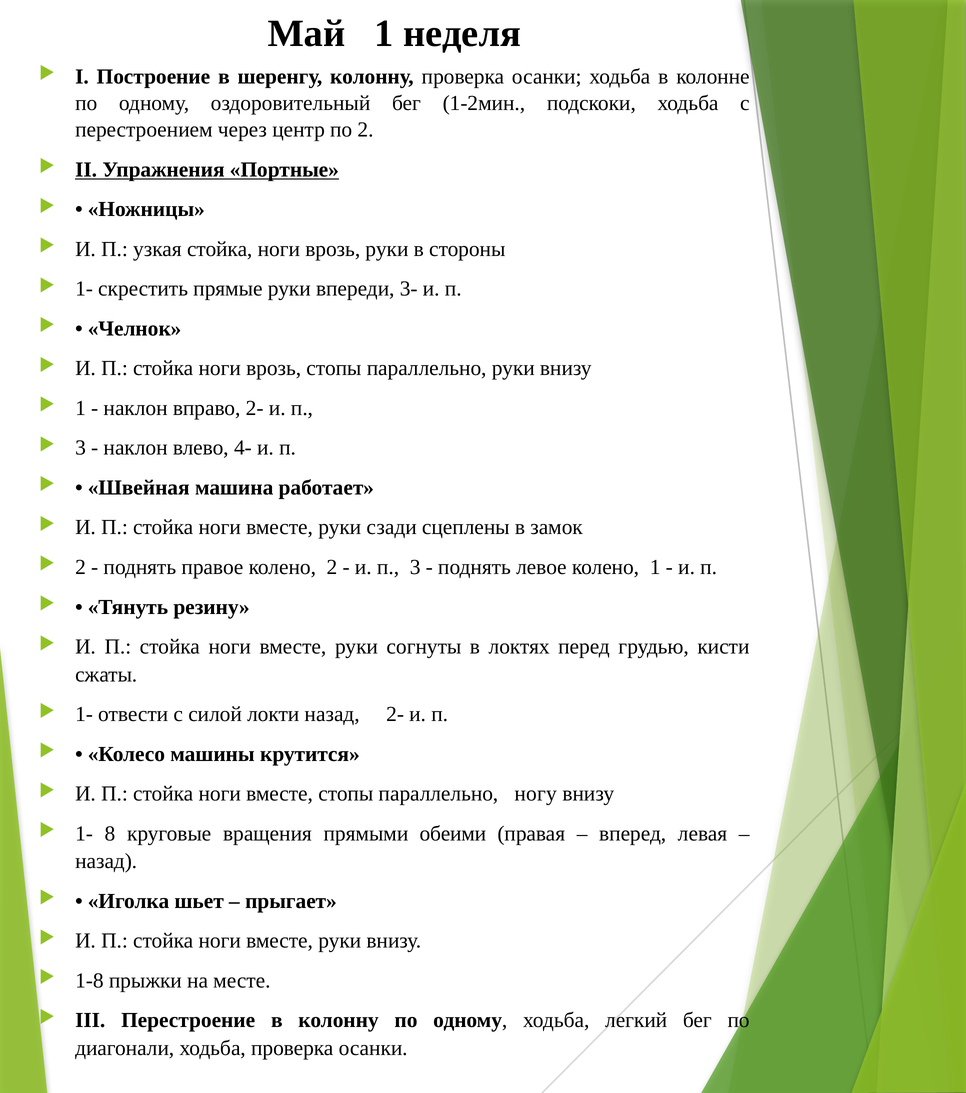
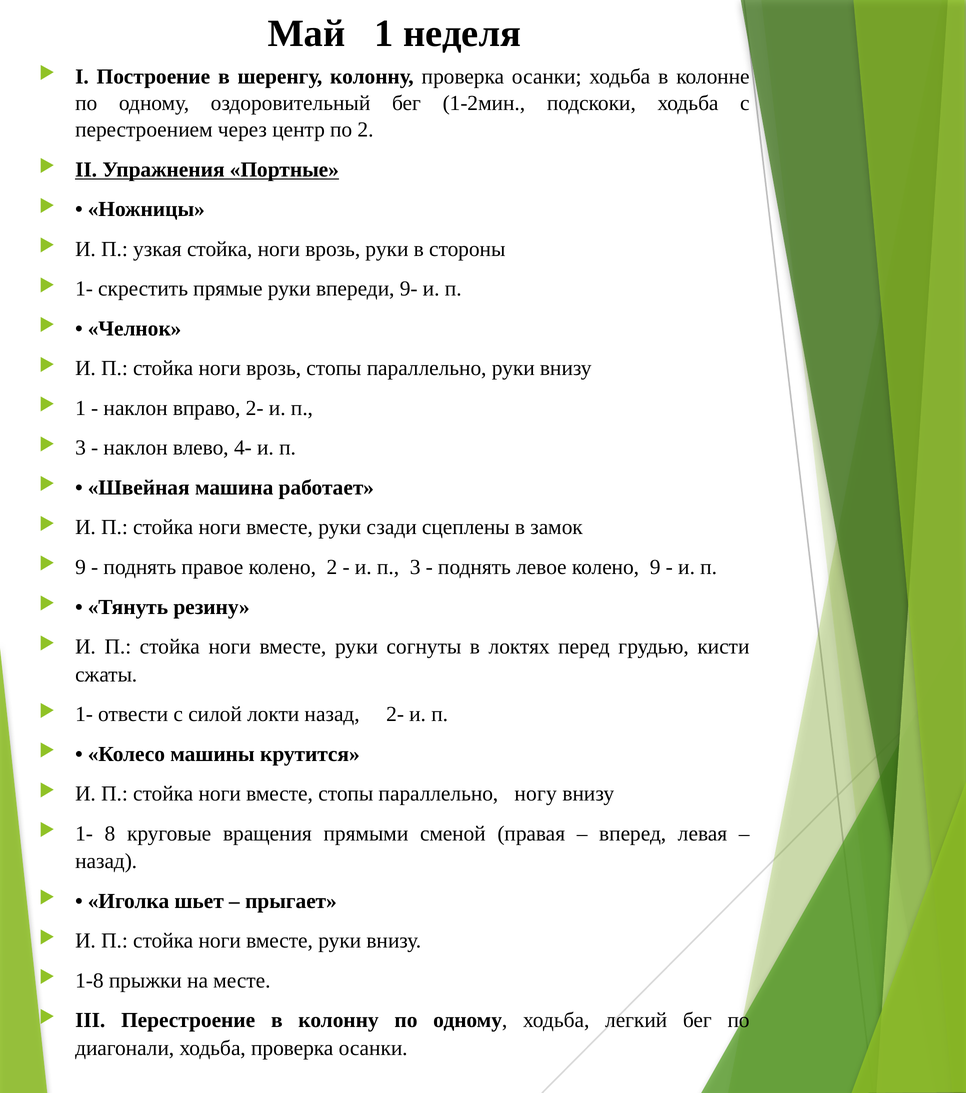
3-: 3- -> 9-
2 at (81, 567): 2 -> 9
колено 1: 1 -> 9
обеими: обеими -> сменой
